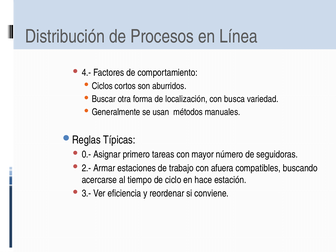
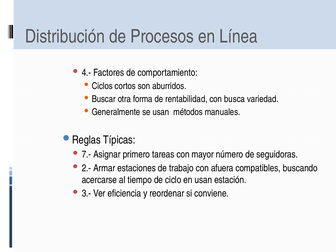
localización: localización -> rentabilidad
0.-: 0.- -> 7.-
en hace: hace -> usan
